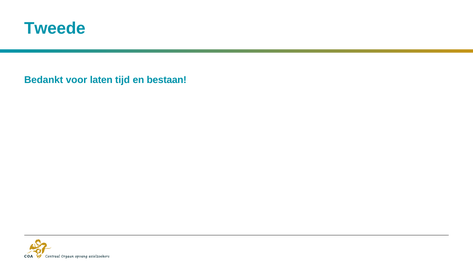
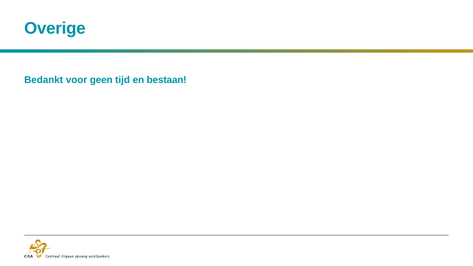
Tweede: Tweede -> Overige
laten: laten -> geen
